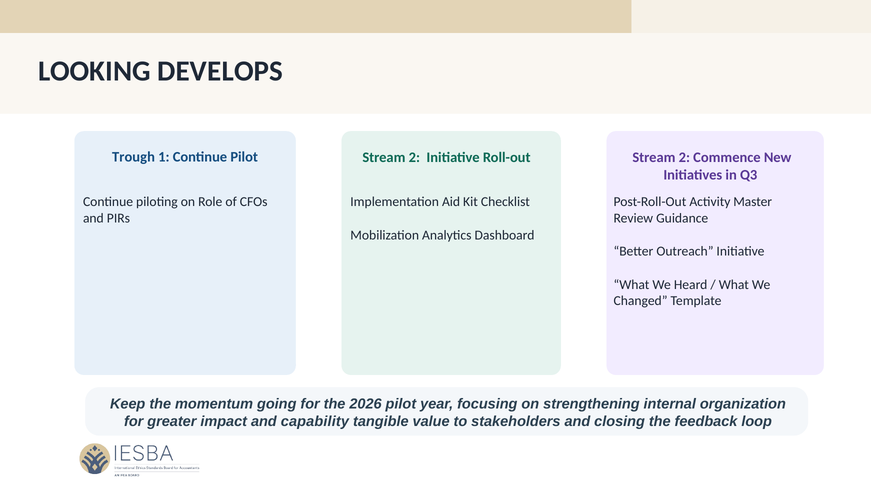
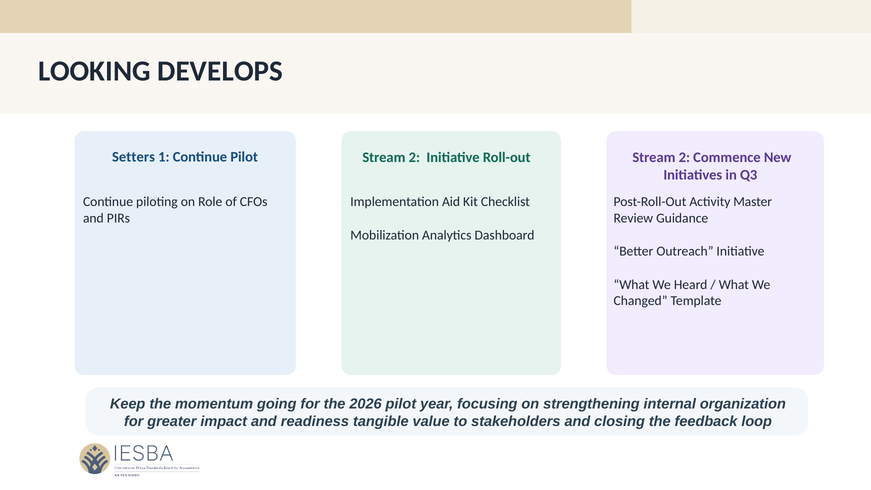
Trough: Trough -> Setters
capability: capability -> readiness
